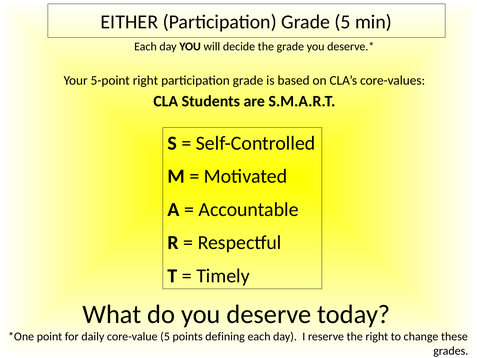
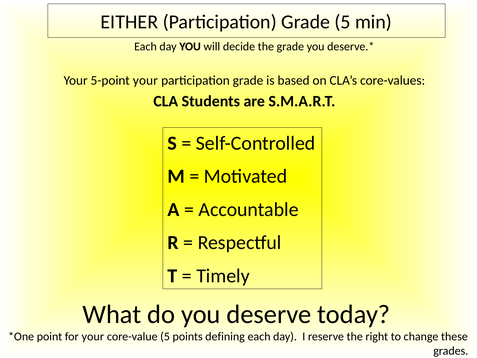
5-point right: right -> your
for daily: daily -> your
